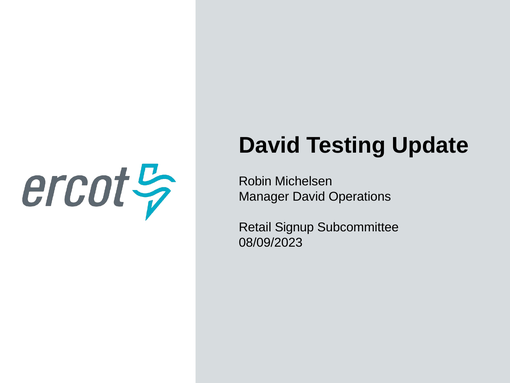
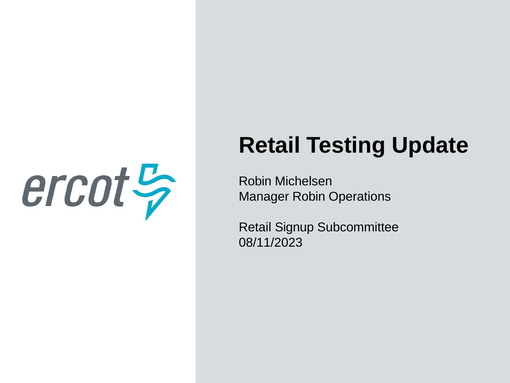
David at (270, 145): David -> Retail
Manager David: David -> Robin
08/09/2023: 08/09/2023 -> 08/11/2023
